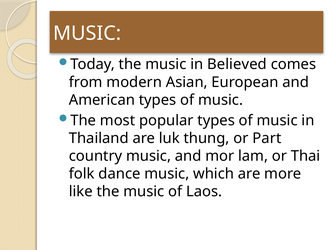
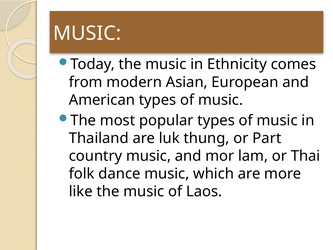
Believed: Believed -> Ethnicity
